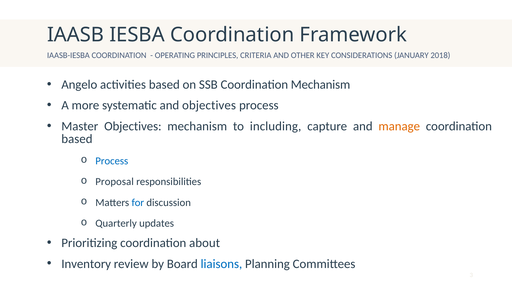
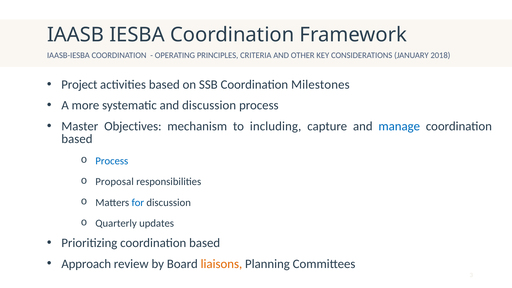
Angelo: Angelo -> Project
Coordination Mechanism: Mechanism -> Milestones
and objectives: objectives -> discussion
manage colour: orange -> blue
Prioritizing coordination about: about -> based
Inventory: Inventory -> Approach
liaisons colour: blue -> orange
